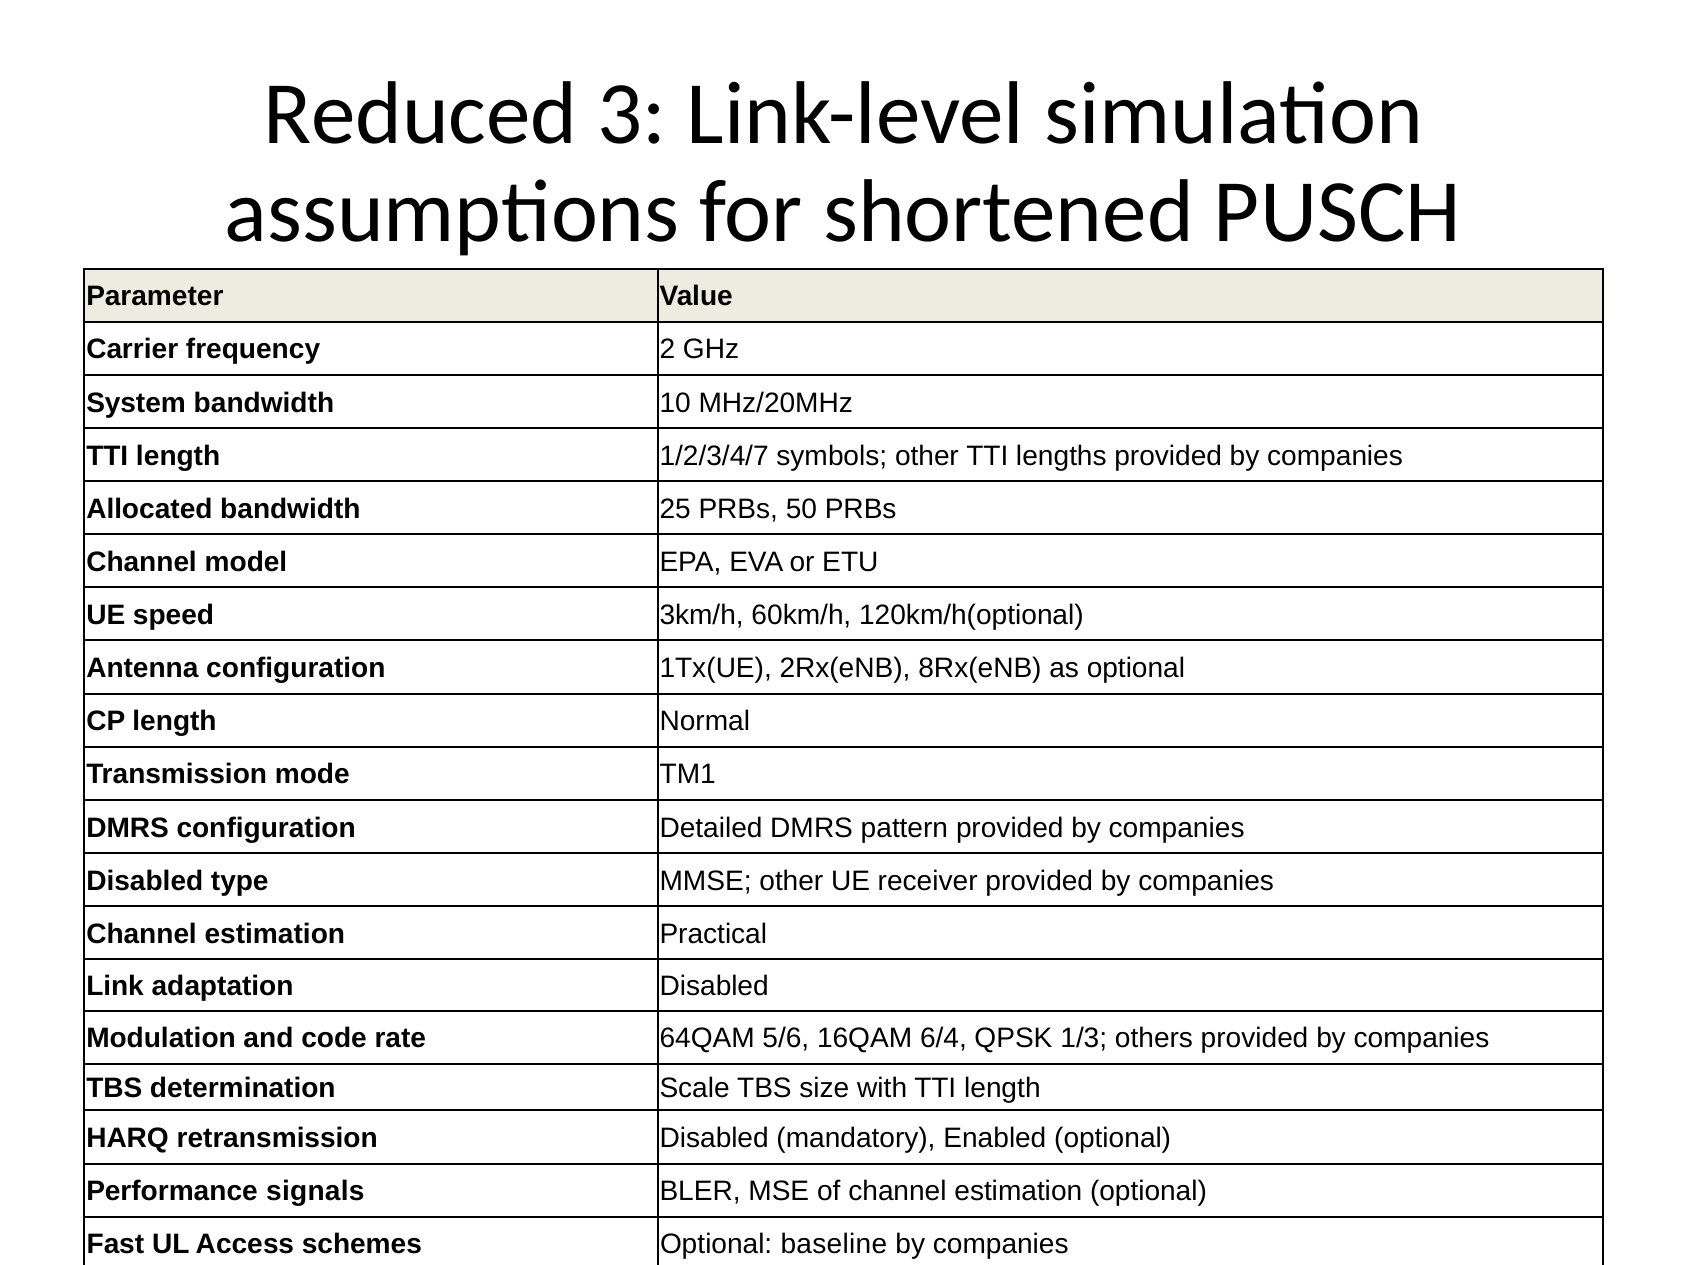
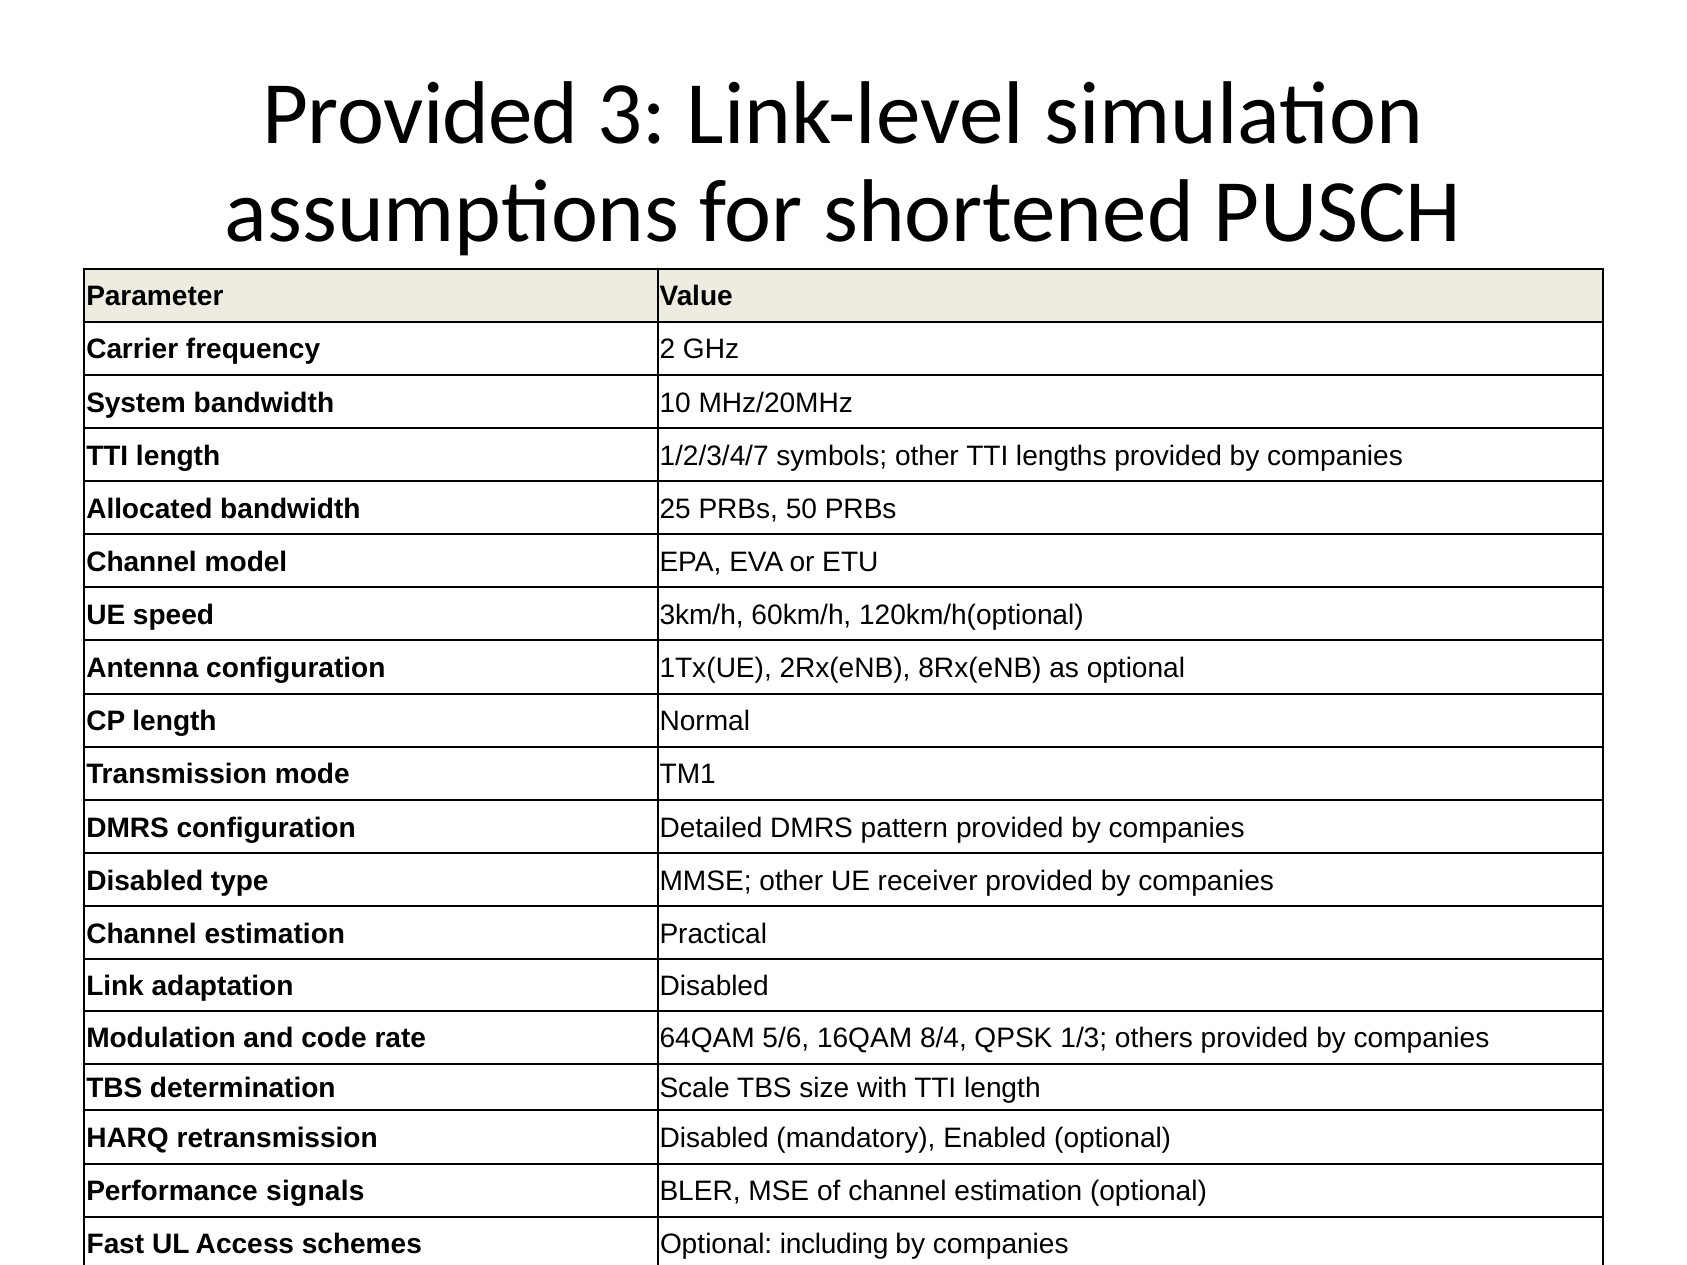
Reduced at (420, 115): Reduced -> Provided
6/4: 6/4 -> 8/4
baseline: baseline -> including
